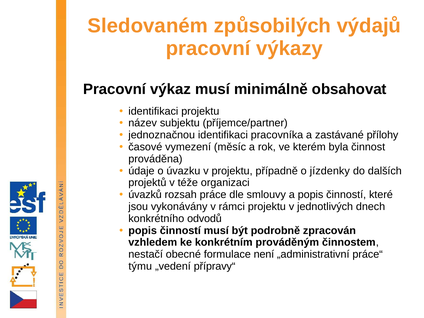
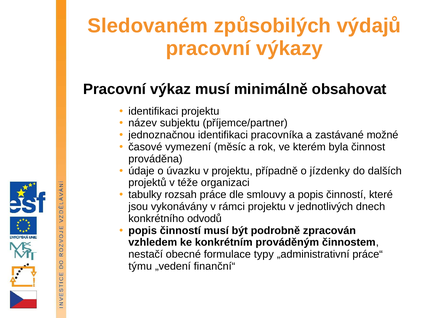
přílohy: přílohy -> možné
úvazků: úvazků -> tabulky
není: není -> typy
přípravy“: přípravy“ -> finanční“
